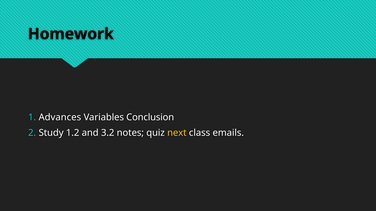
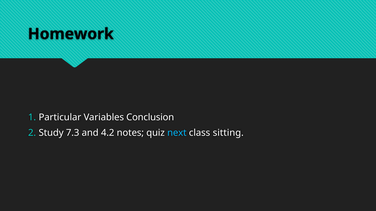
Advances: Advances -> Particular
1.2: 1.2 -> 7.3
3.2: 3.2 -> 4.2
next colour: yellow -> light blue
emails: emails -> sitting
